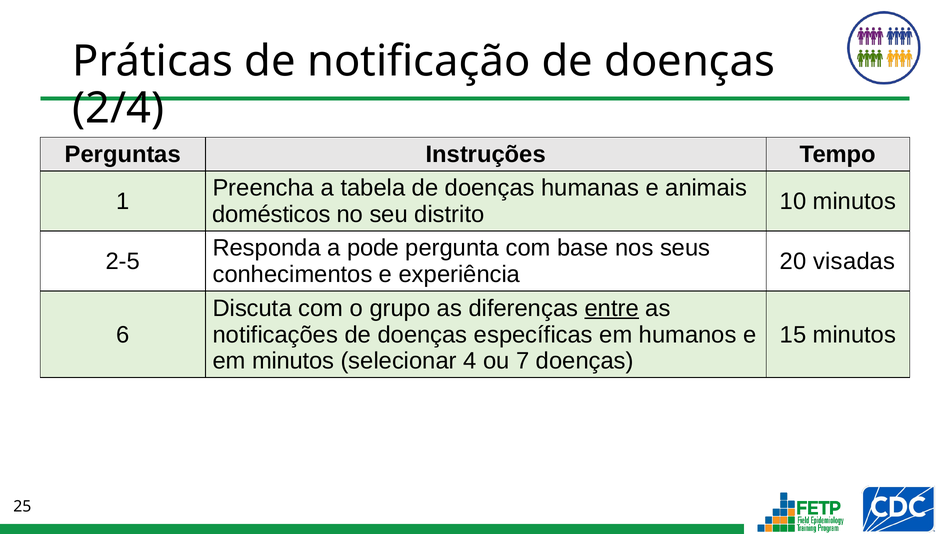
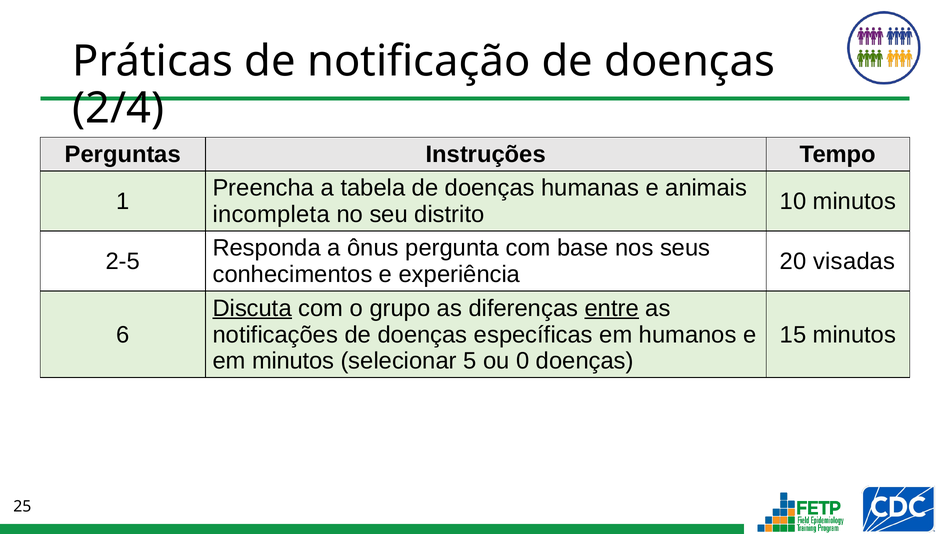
domésticos: domésticos -> incompleta
pode: pode -> ônus
Discuta underline: none -> present
4: 4 -> 5
7: 7 -> 0
